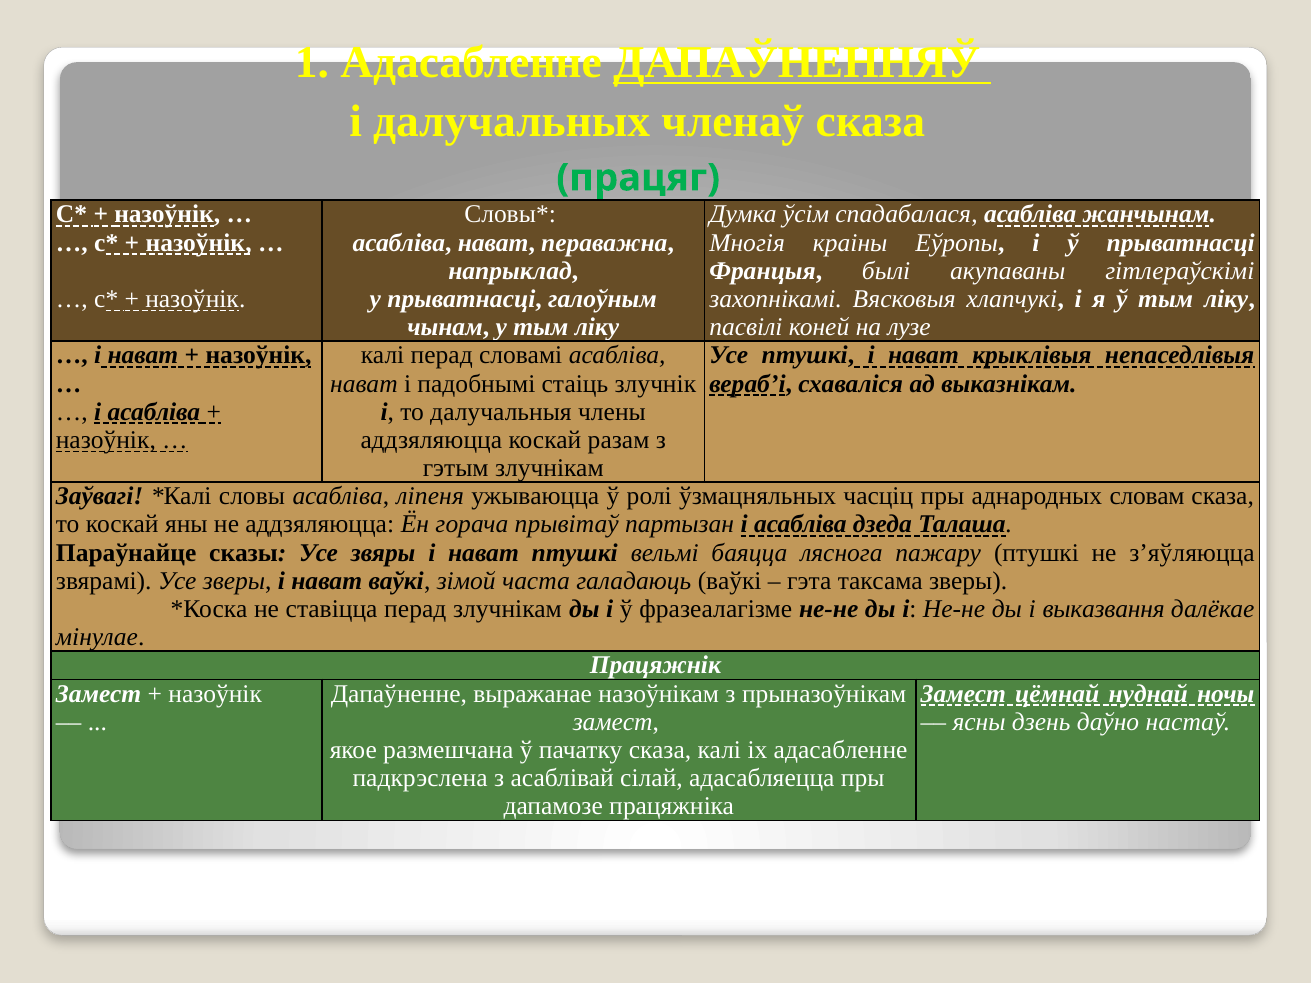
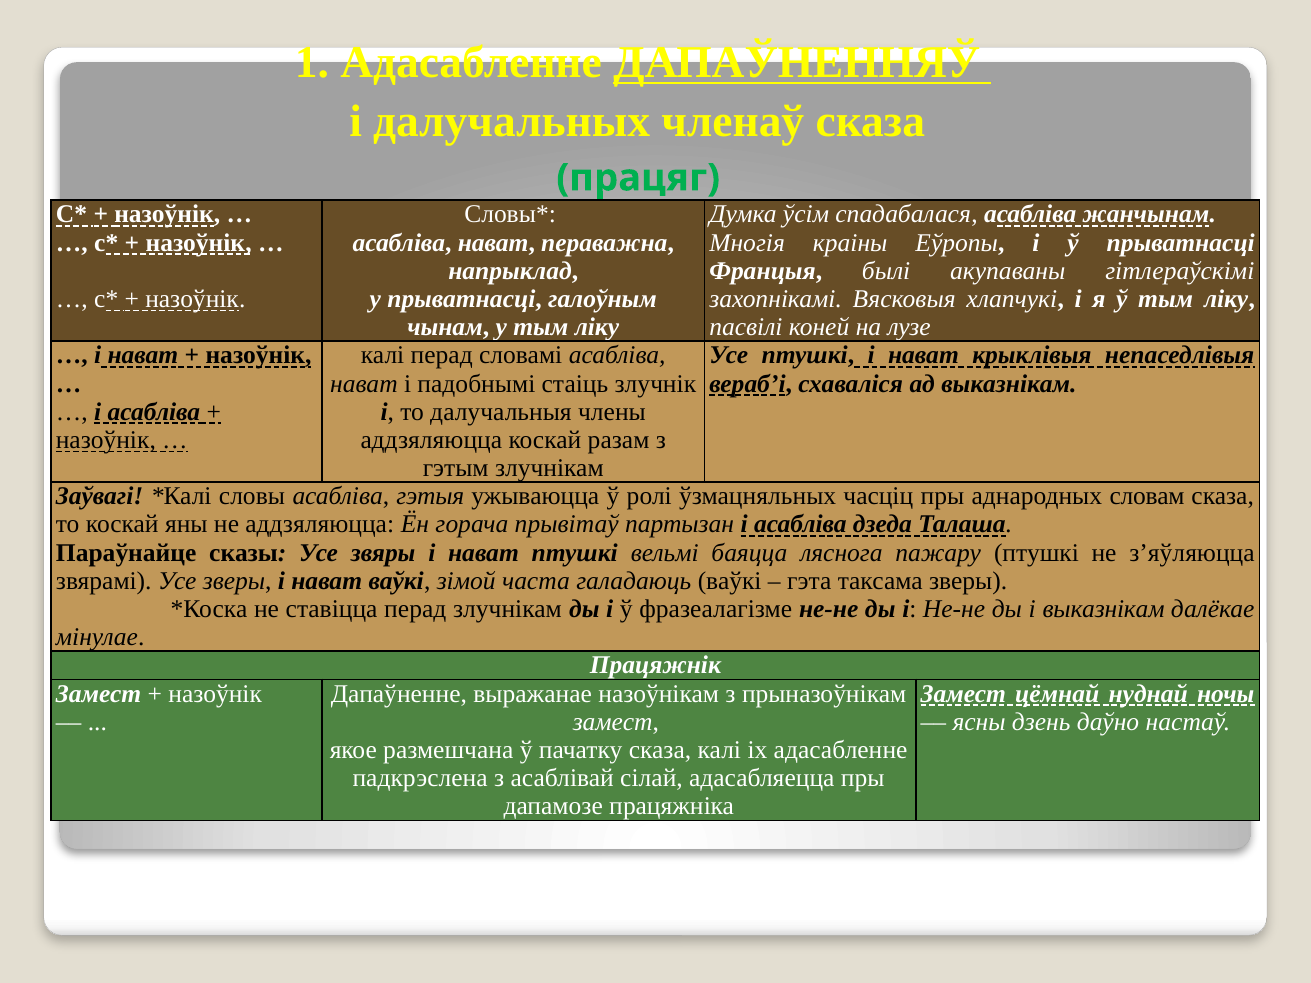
ліпеня: ліпеня -> гэтыя
і выказвання: выказвання -> выказнікам
